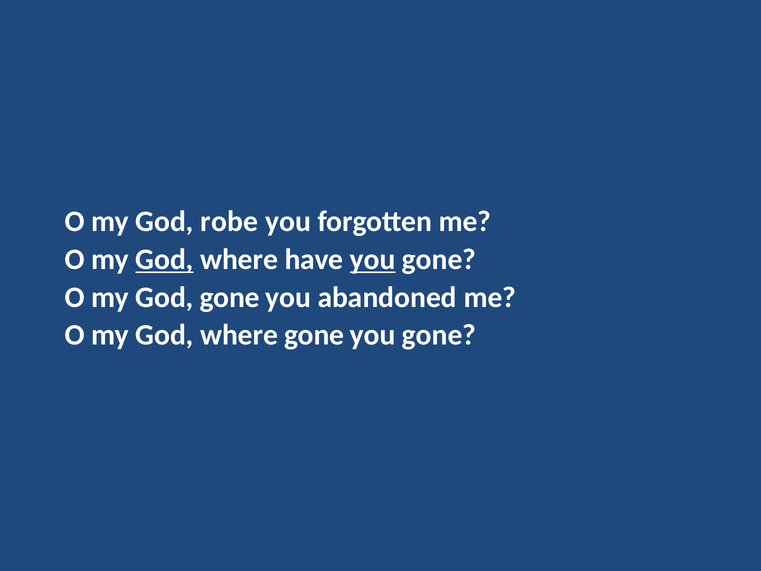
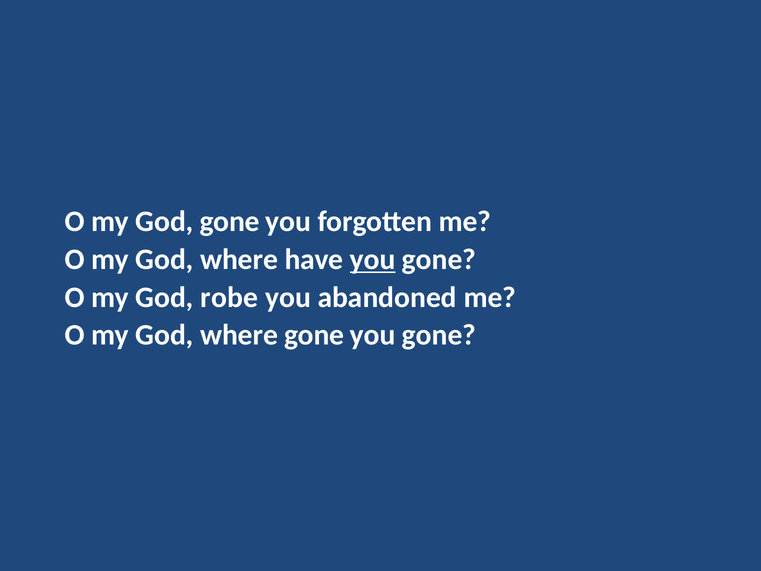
God robe: robe -> gone
God at (164, 259) underline: present -> none
God gone: gone -> robe
